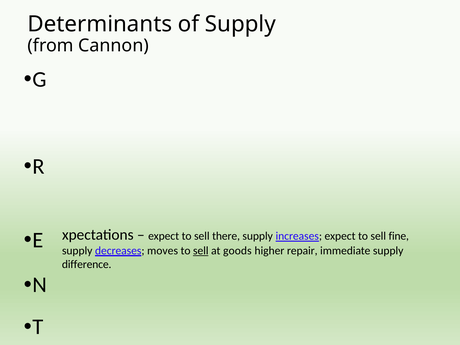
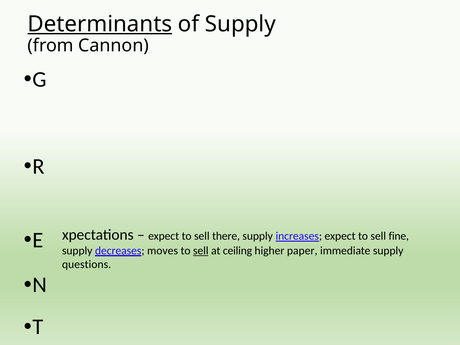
Determinants underline: none -> present
goods: goods -> ceiling
repair: repair -> paper
difference: difference -> questions
